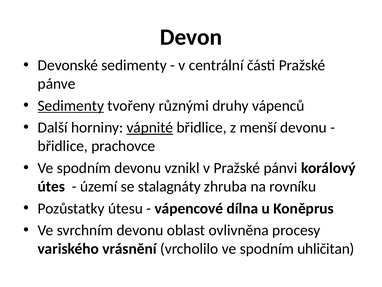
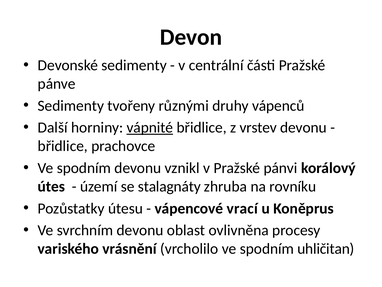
Sedimenty at (71, 106) underline: present -> none
menší: menší -> vrstev
dílna: dílna -> vrací
